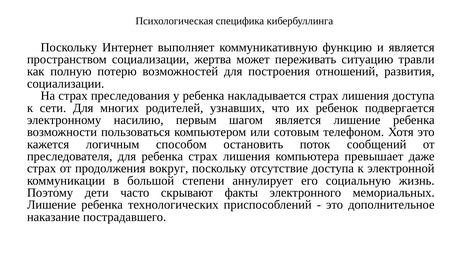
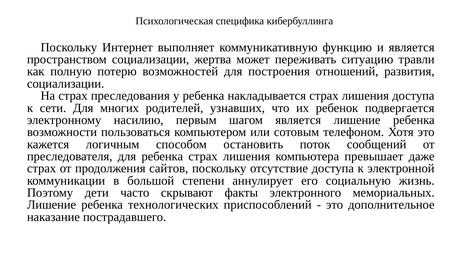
вокруг: вокруг -> сайтов
